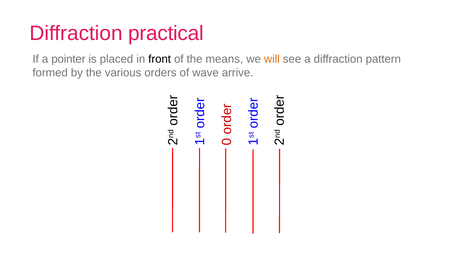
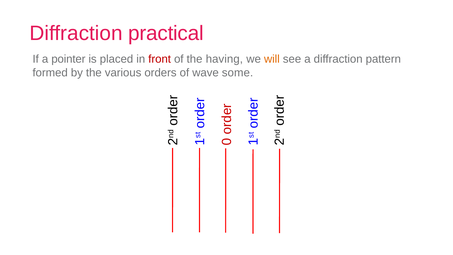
front colour: black -> red
means: means -> having
arrive: arrive -> some
